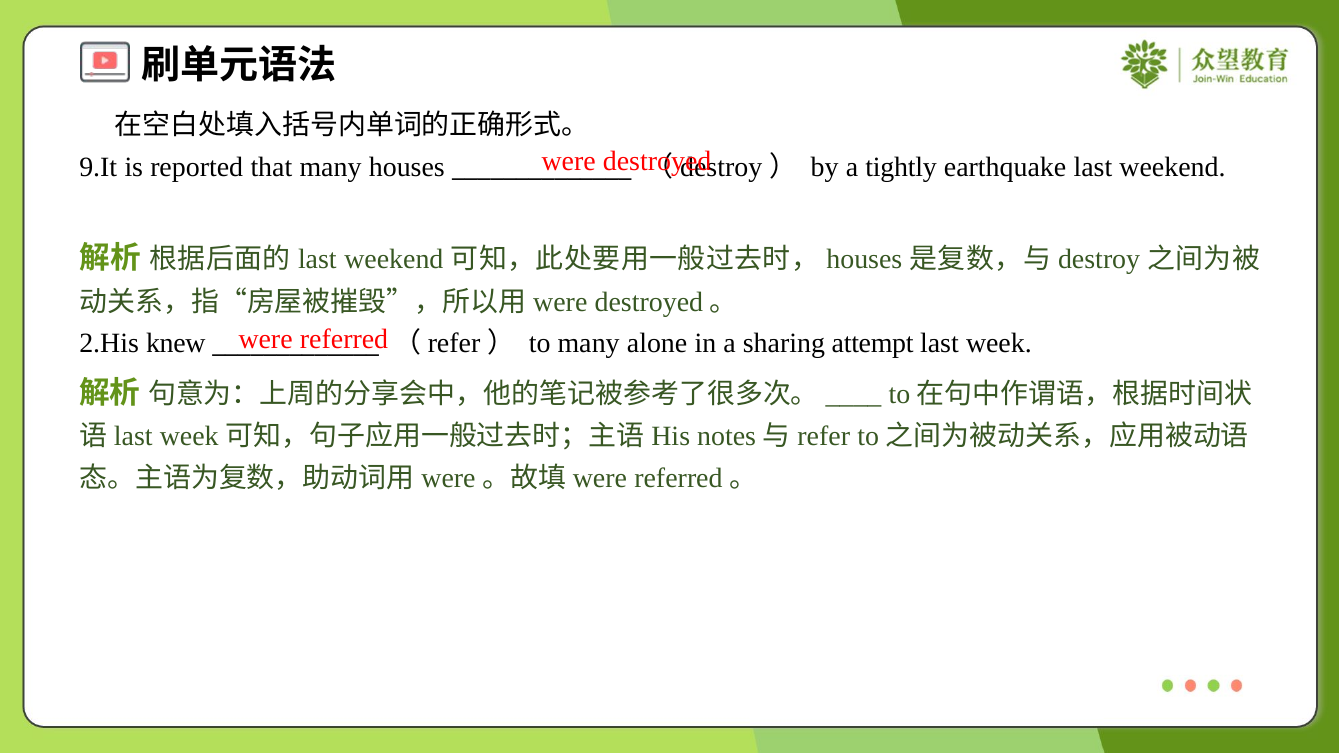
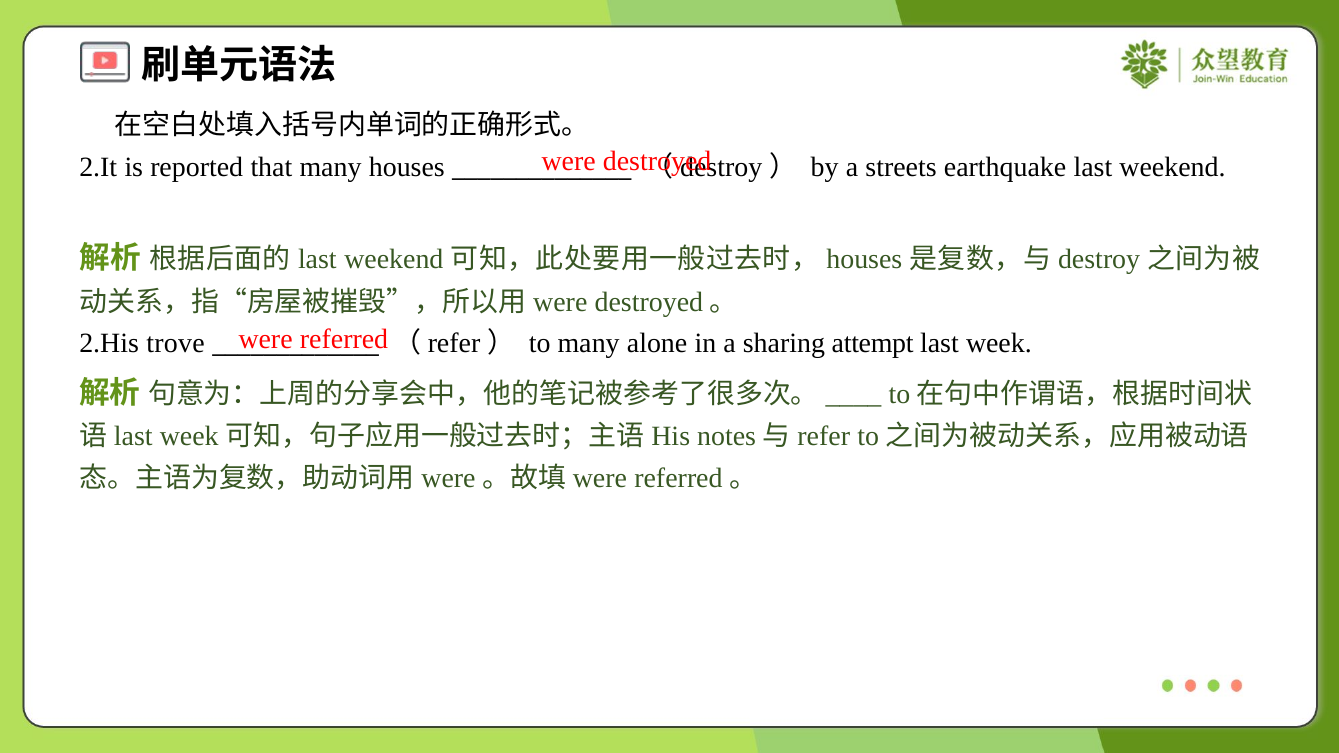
9.It: 9.It -> 2.It
tightly: tightly -> streets
knew: knew -> trove
